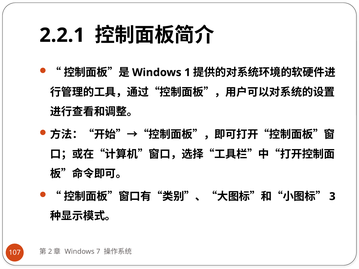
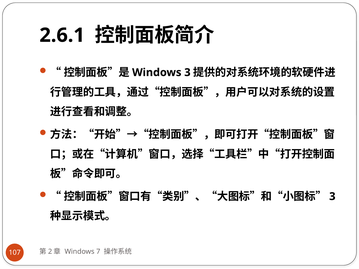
2.2.1: 2.2.1 -> 2.6.1
Windows 1: 1 -> 3
